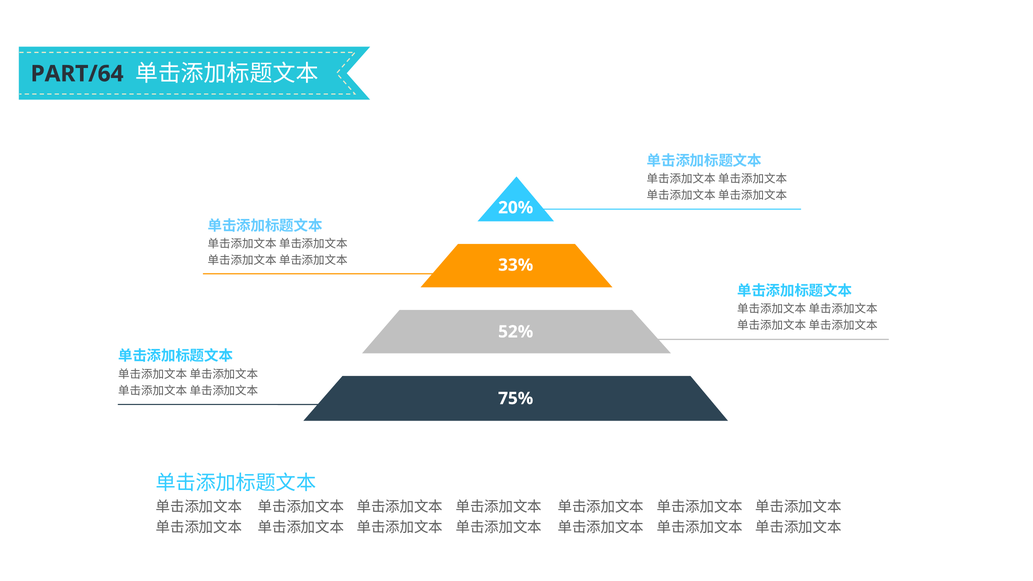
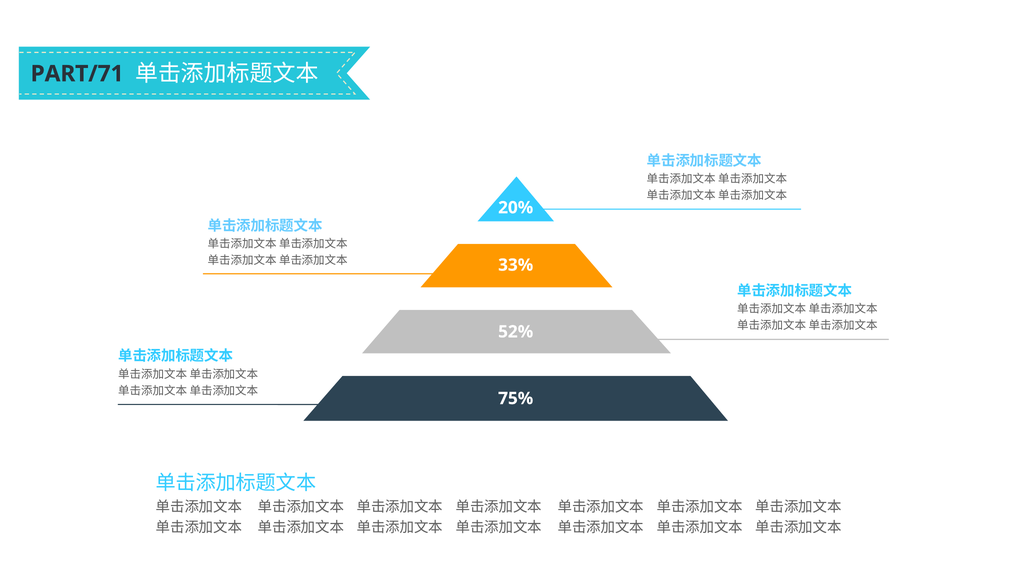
PART/64: PART/64 -> PART/71
